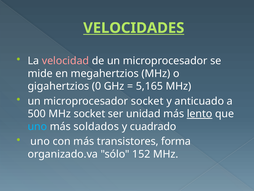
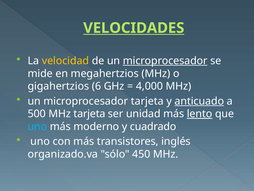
velocidad colour: pink -> yellow
microprocesador at (165, 61) underline: none -> present
0: 0 -> 6
5,165: 5,165 -> 4,000
microprocesador socket: socket -> tarjeta
anticuado underline: none -> present
MHz socket: socket -> tarjeta
soldados: soldados -> moderno
forma: forma -> inglés
152: 152 -> 450
